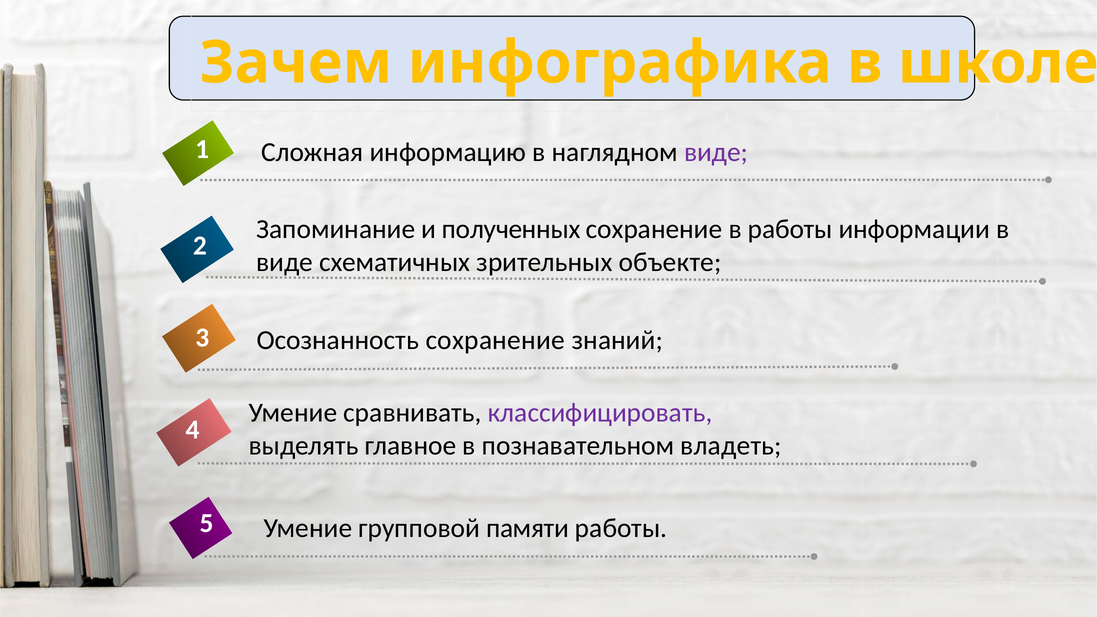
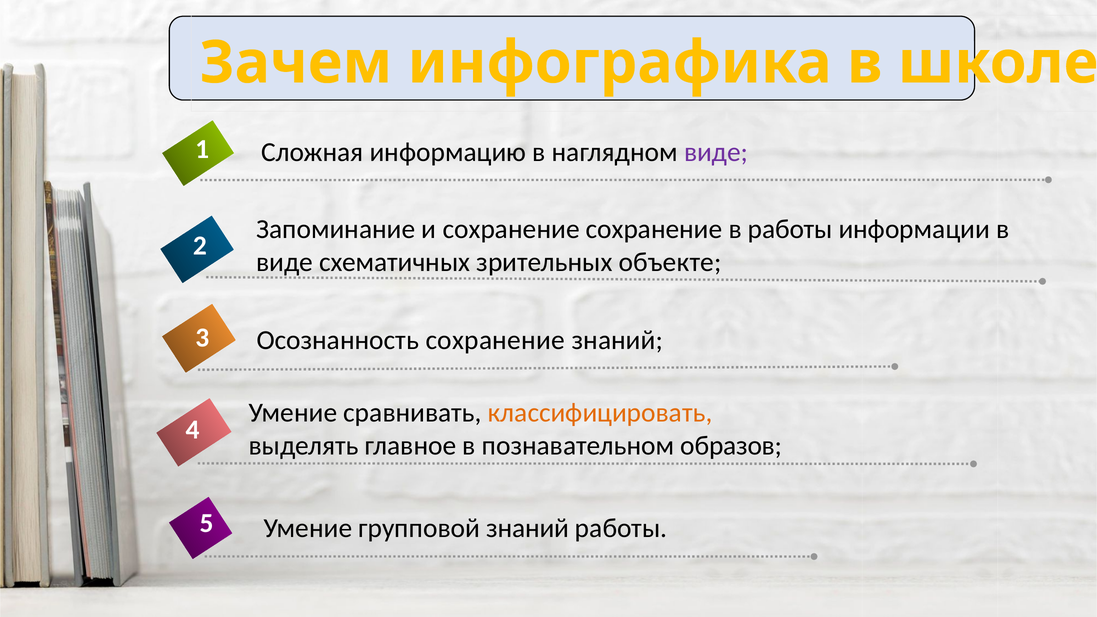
и полученных: полученных -> сохранение
классифицировать colour: purple -> orange
владеть: владеть -> образов
групповой памяти: памяти -> знаний
